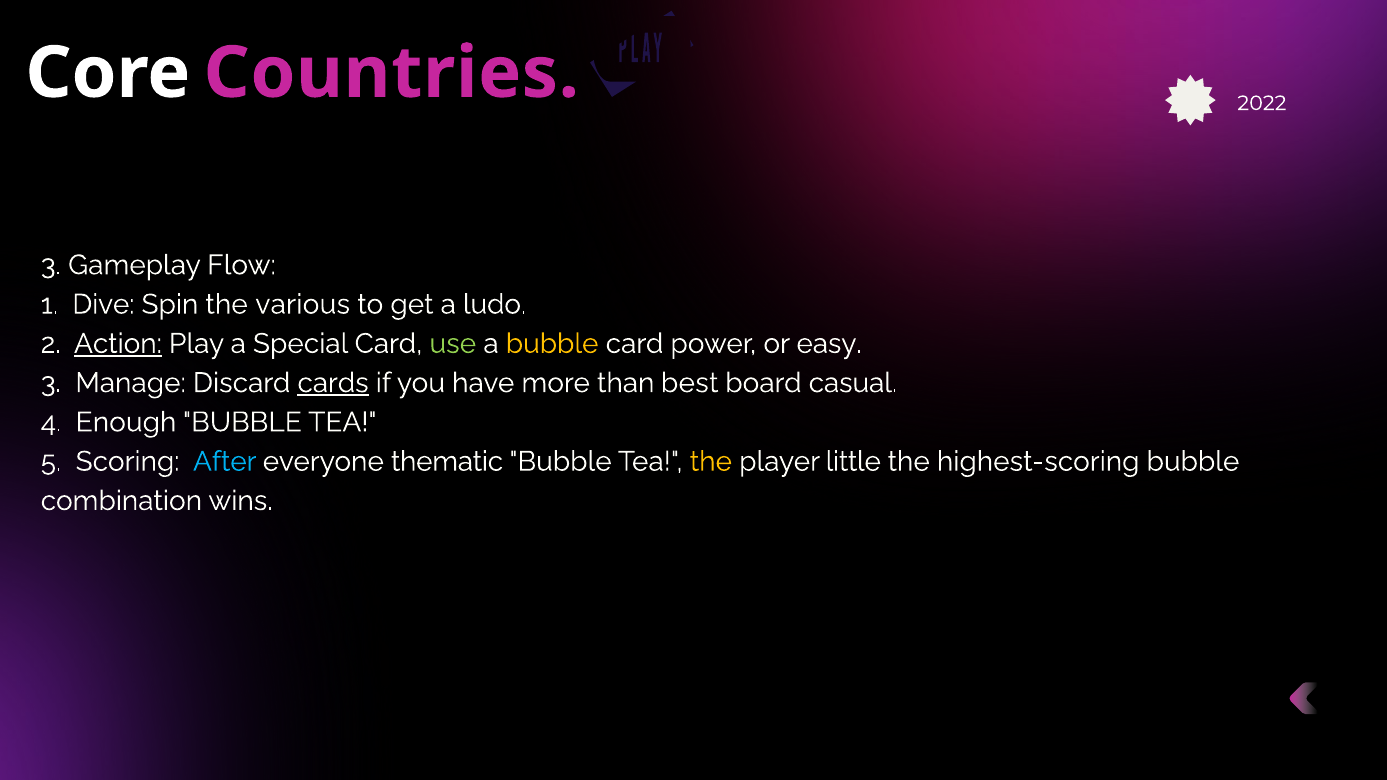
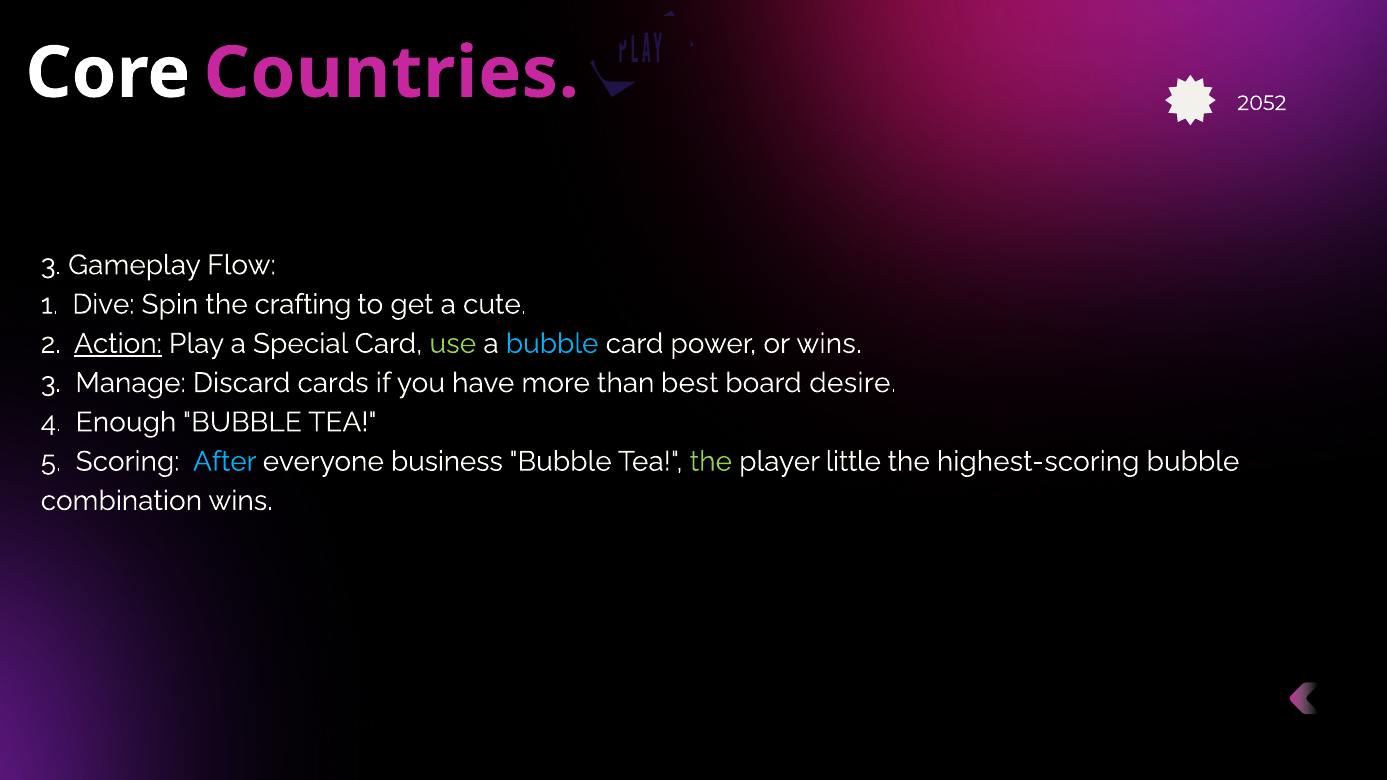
2022: 2022 -> 2052
various: various -> crafting
ludo: ludo -> cute
bubble at (552, 344) colour: yellow -> light blue
or easy: easy -> wins
cards underline: present -> none
casual: casual -> desire
thematic: thematic -> business
the at (711, 462) colour: yellow -> light green
